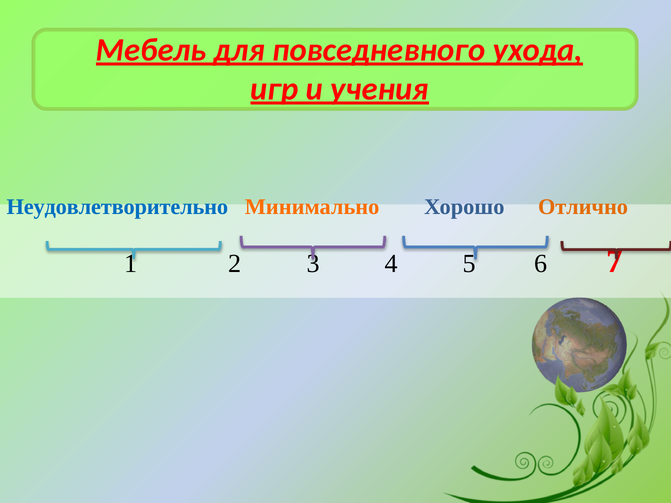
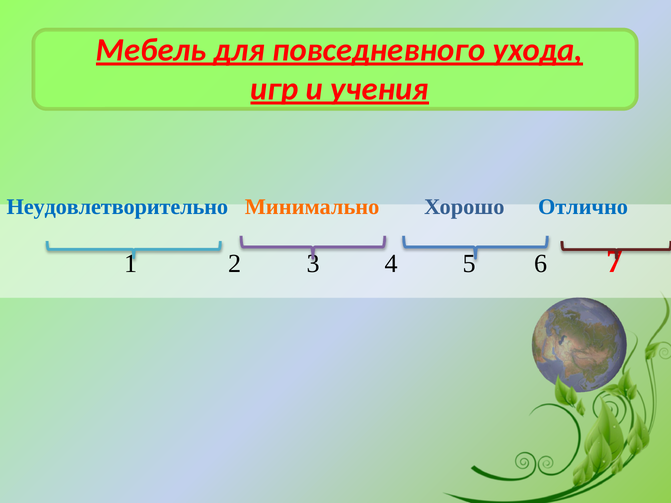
Отлично colour: orange -> blue
